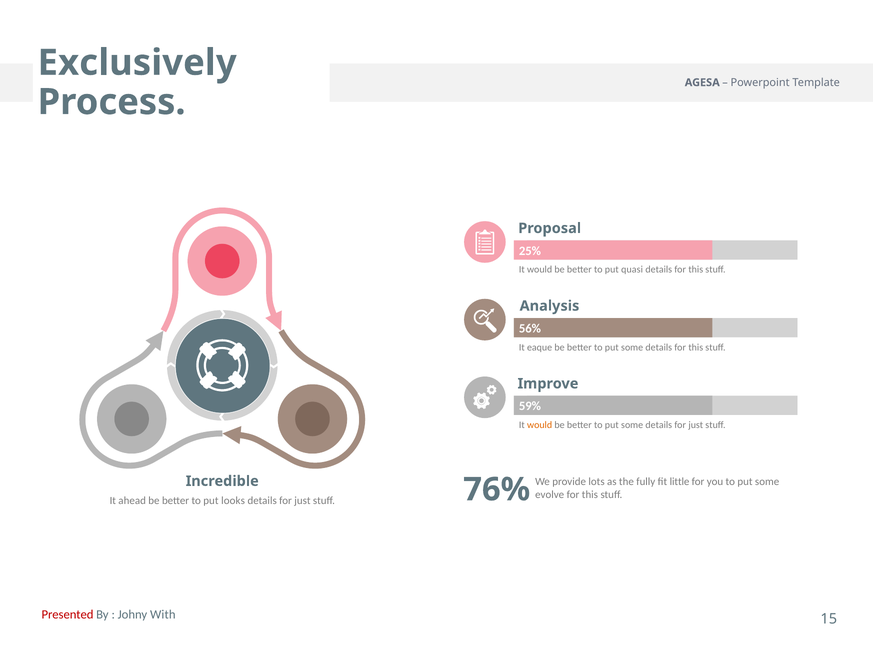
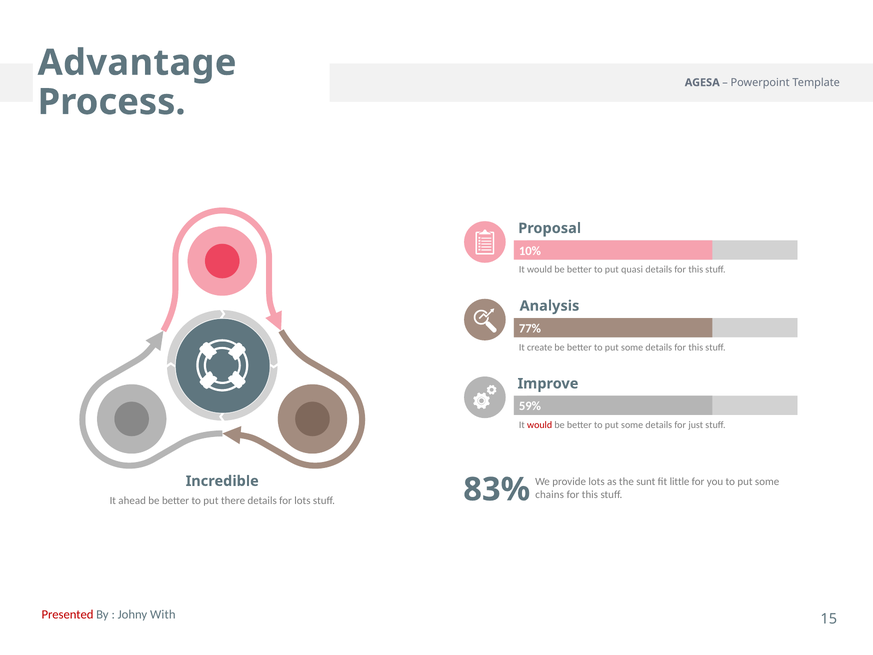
Exclusively: Exclusively -> Advantage
25%: 25% -> 10%
56%: 56% -> 77%
eaque: eaque -> create
would at (540, 425) colour: orange -> red
fully: fully -> sunt
76%: 76% -> 83%
evolve: evolve -> chains
looks: looks -> there
just at (302, 500): just -> lots
